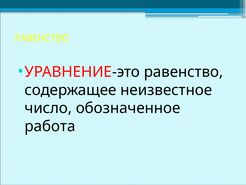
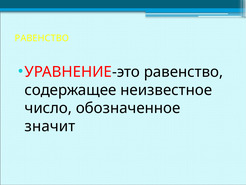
работа: работа -> значит
